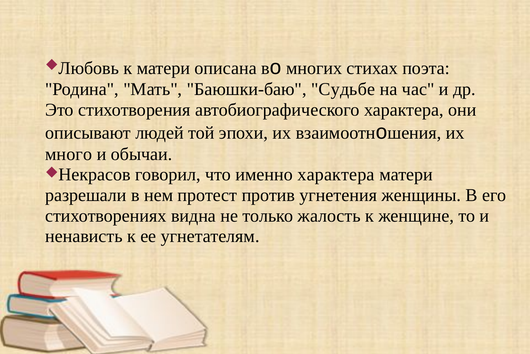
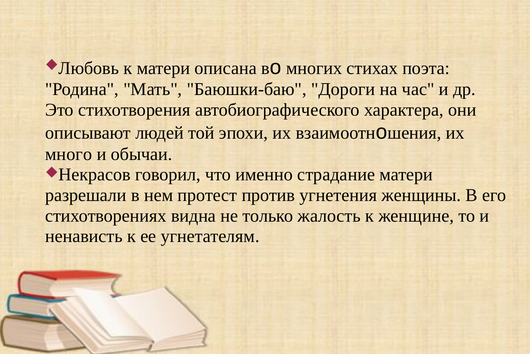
Судьбе: Судьбе -> Дороги
именно характера: характера -> страдание
